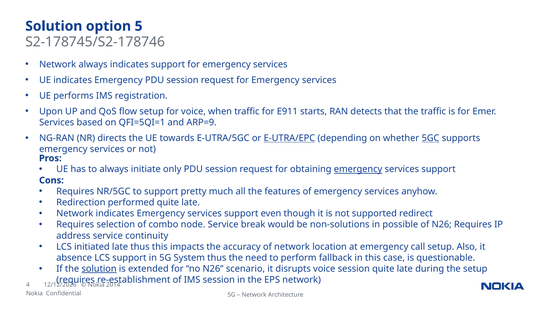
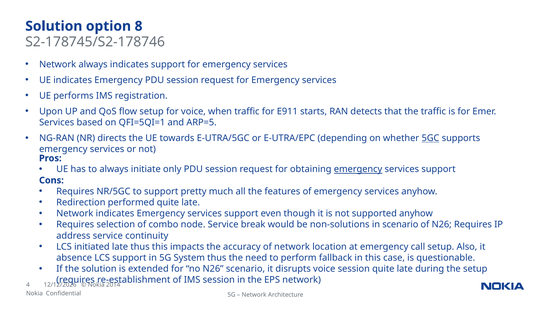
5: 5 -> 8
ARP=9: ARP=9 -> ARP=5
E-UTRA/EPC underline: present -> none
supported redirect: redirect -> anyhow
in possible: possible -> scenario
solution at (99, 269) underline: present -> none
